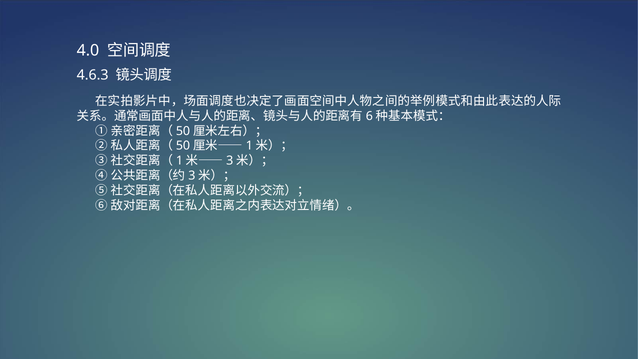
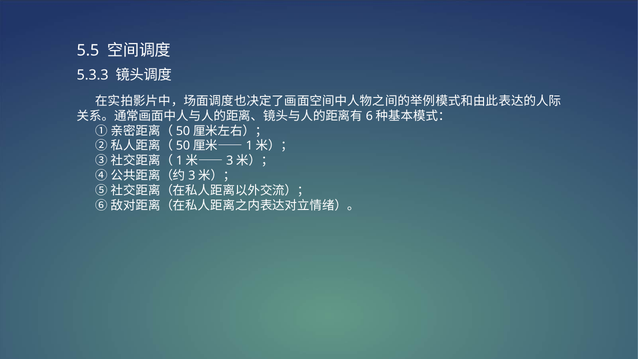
4.0: 4.0 -> 5.5
4.6.3: 4.6.3 -> 5.3.3
